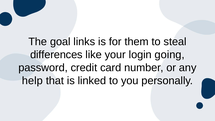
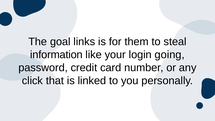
differences: differences -> information
help: help -> click
